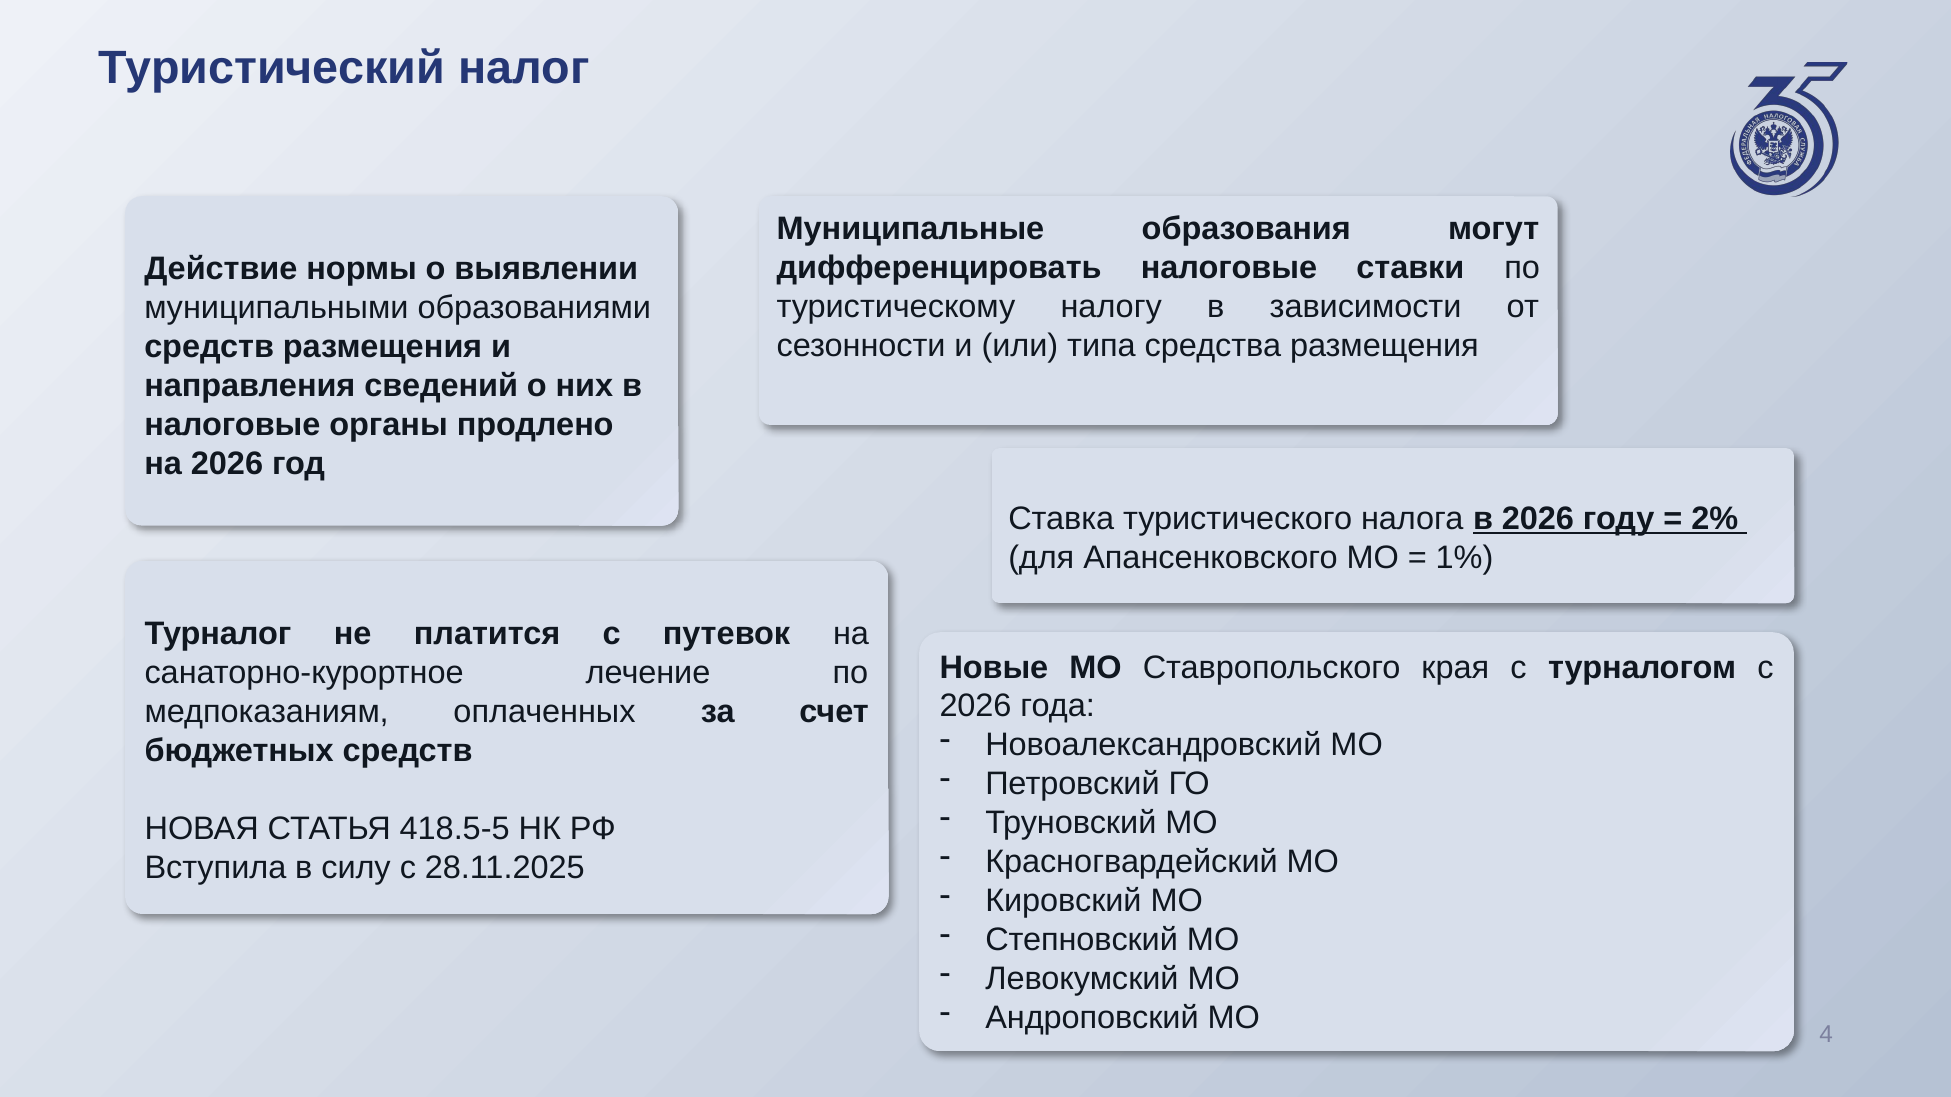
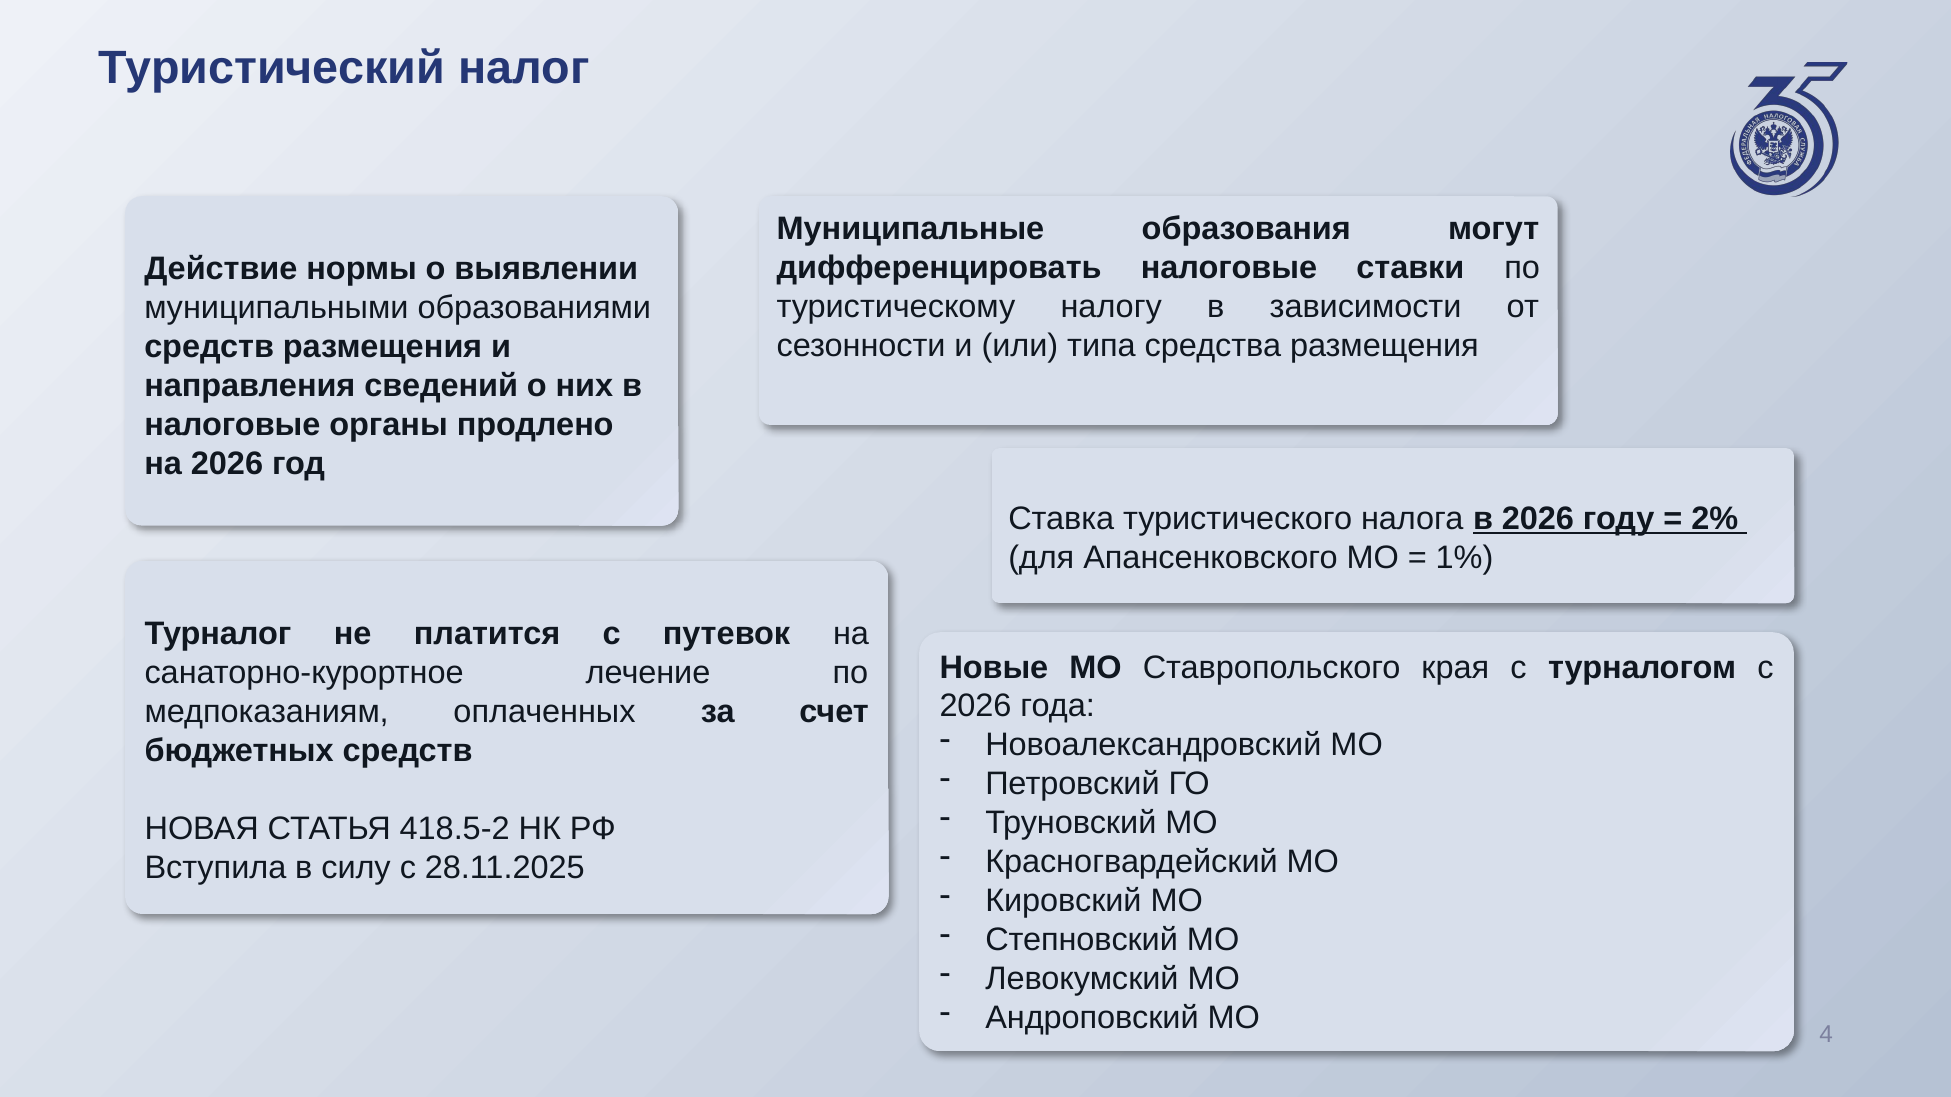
418.5-5: 418.5-5 -> 418.5-2
